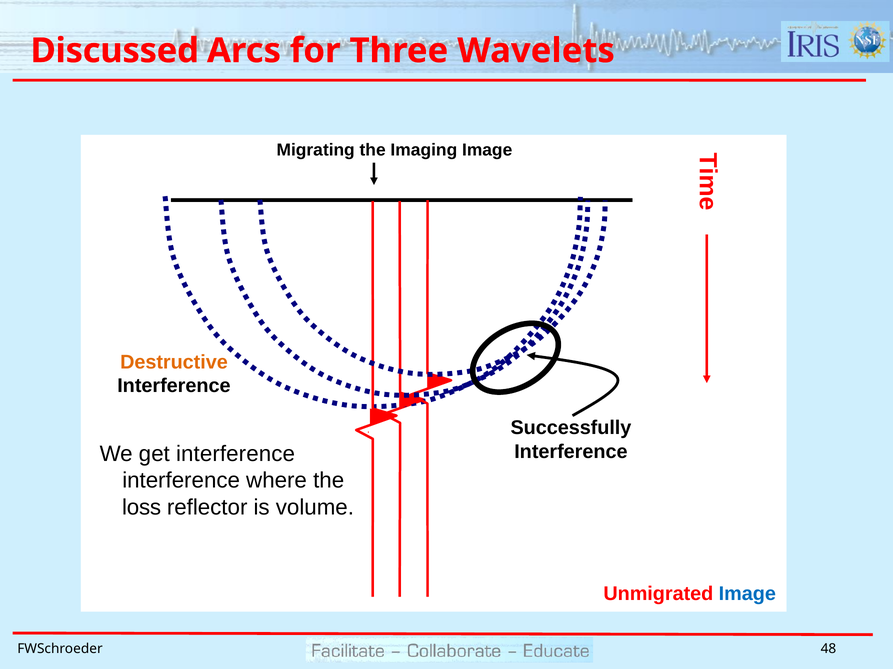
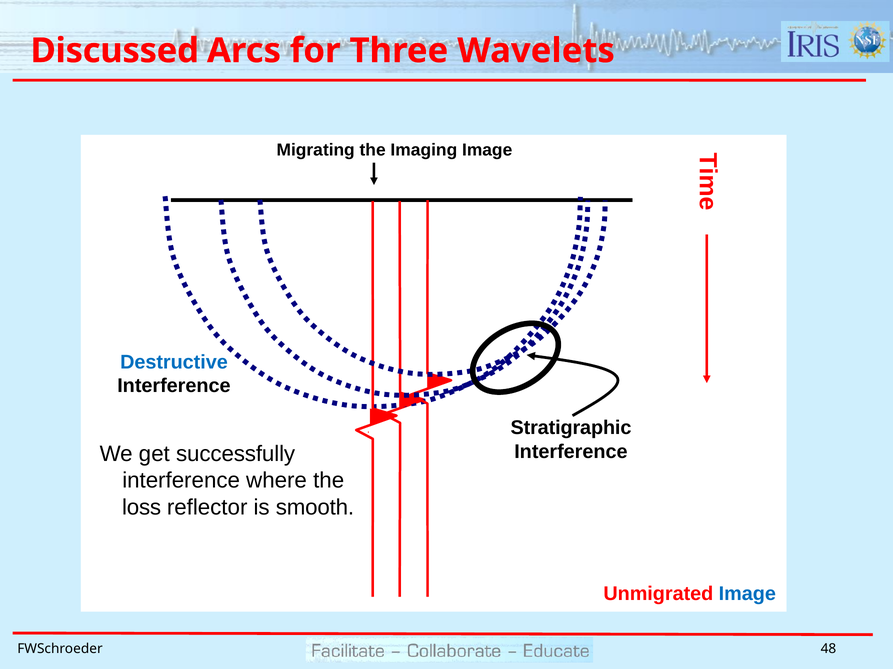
Destructive colour: orange -> blue
Successfully: Successfully -> Stratigraphic
get interference: interference -> successfully
volume: volume -> smooth
